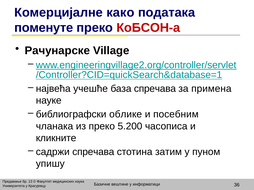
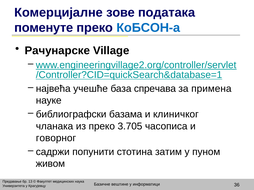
како: како -> зове
КоБСОН-а colour: red -> blue
облике: облике -> базама
посебним: посебним -> клиничког
5.200: 5.200 -> 3.705
кликните: кликните -> говорног
садржи спречава: спречава -> попунити
упишу: упишу -> живом
